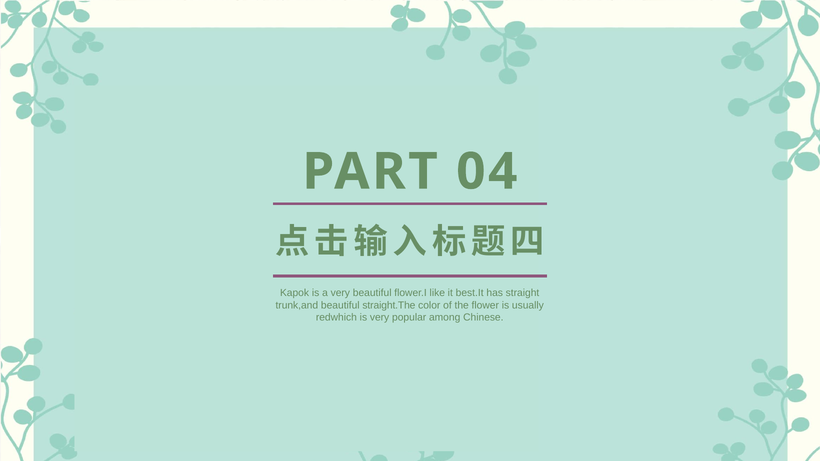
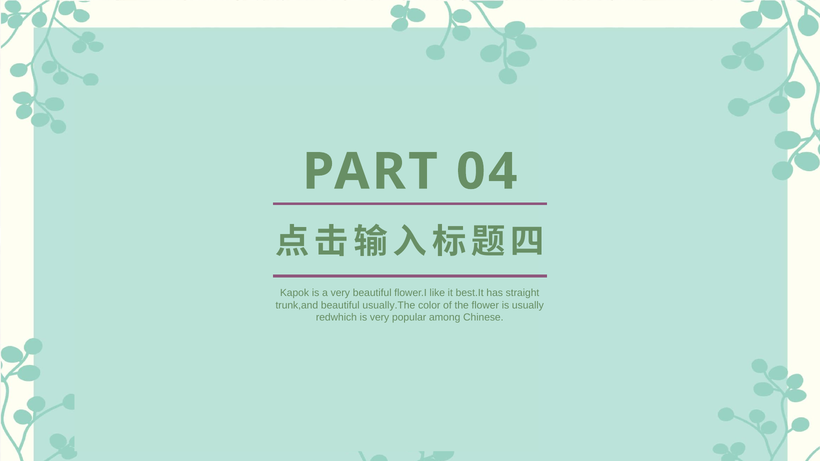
straight.The: straight.The -> usually.The
